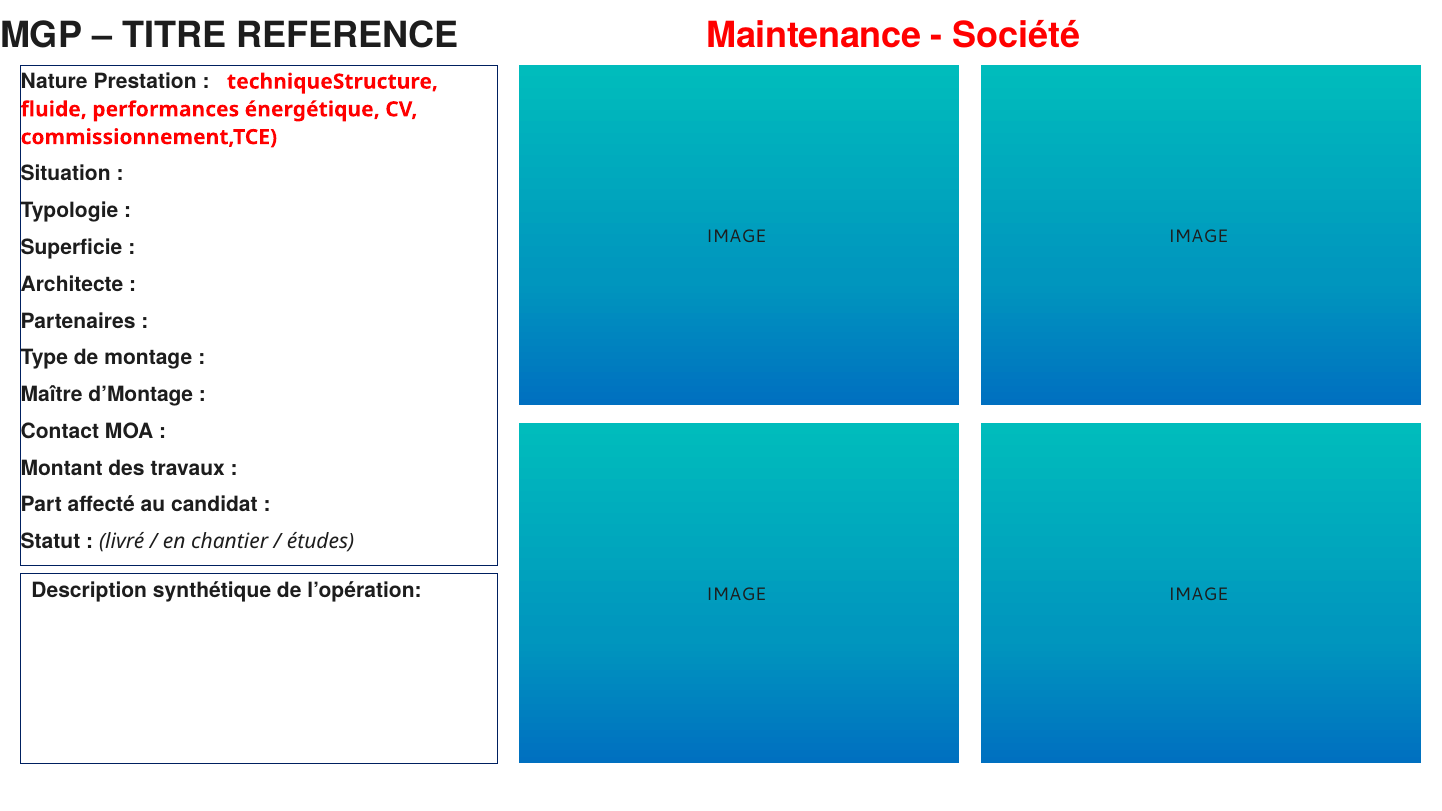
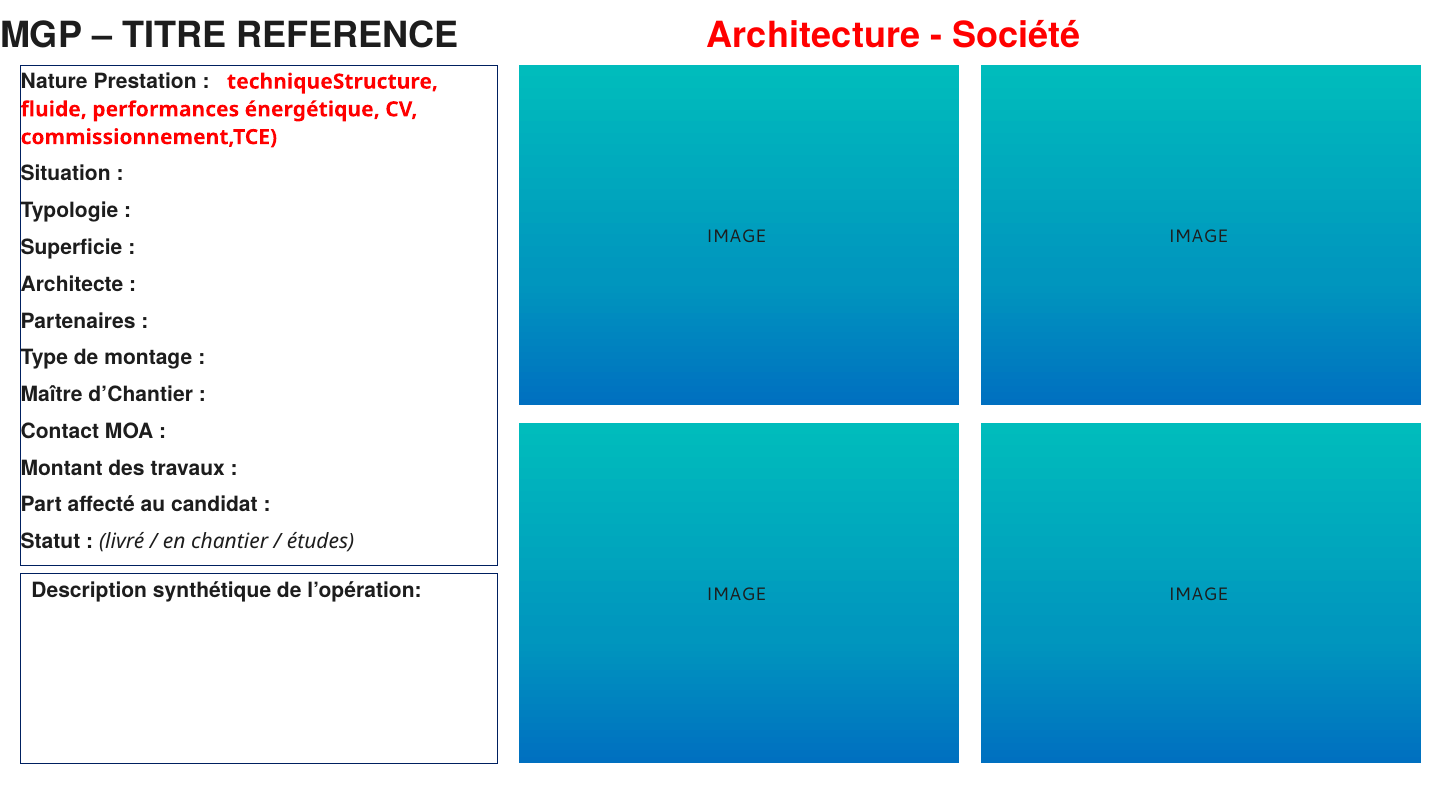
Maintenance: Maintenance -> Architecture
d’Montage: d’Montage -> d’Chantier
